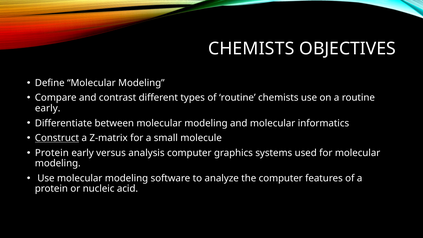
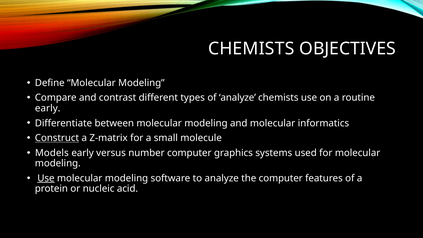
of routine: routine -> analyze
Protein at (52, 153): Protein -> Models
analysis: analysis -> number
Use at (46, 178) underline: none -> present
